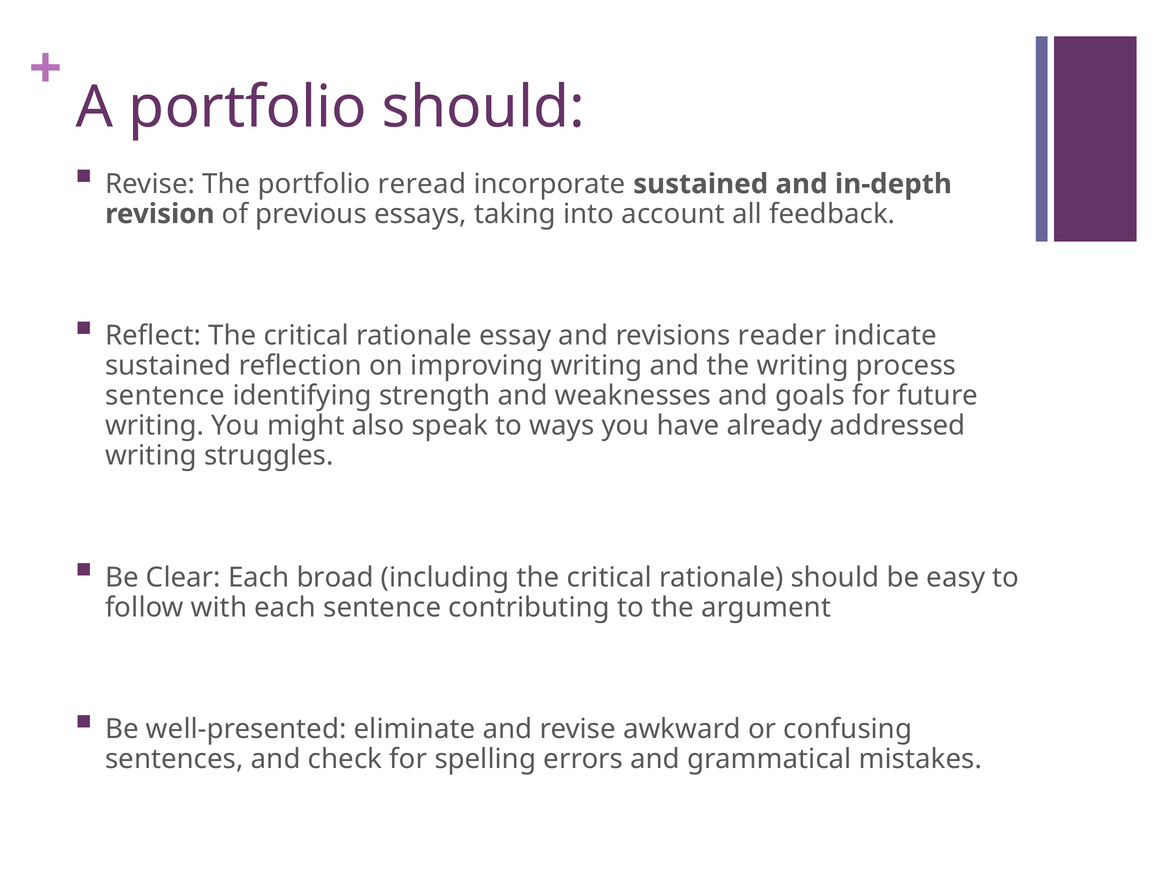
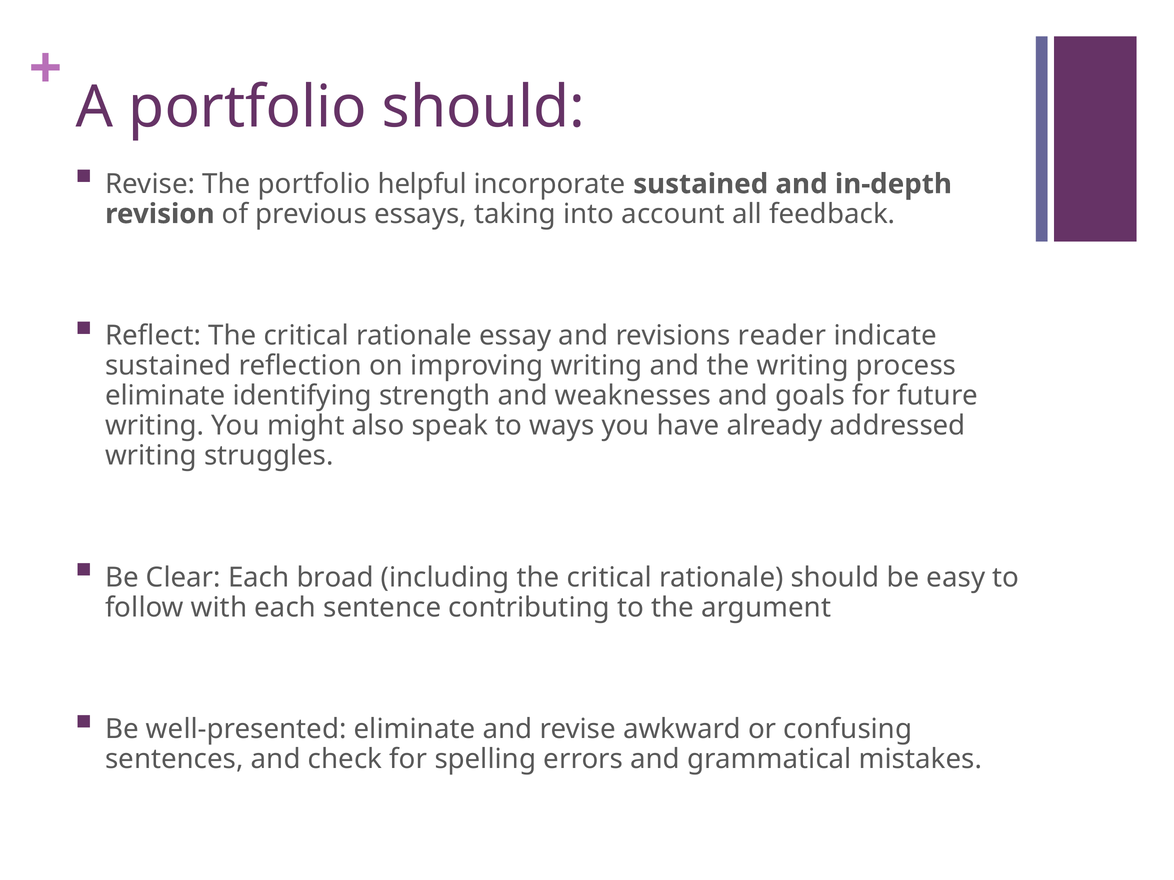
reread: reread -> helpful
sentence at (165, 396): sentence -> eliminate
